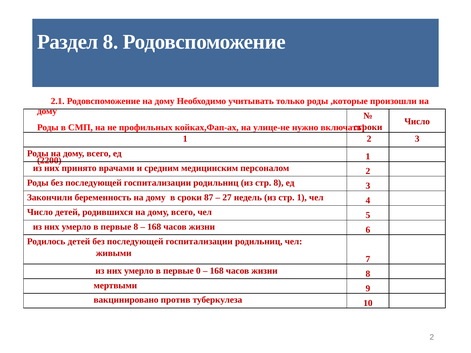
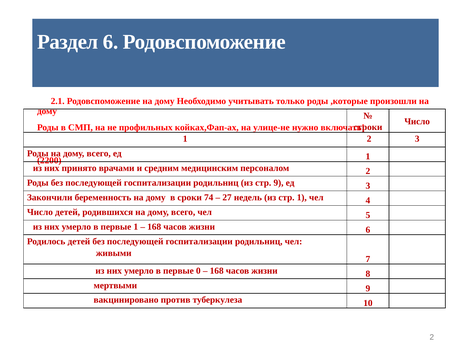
Раздел 8: 8 -> 6
стр 8: 8 -> 9
87: 87 -> 74
первые 8: 8 -> 1
